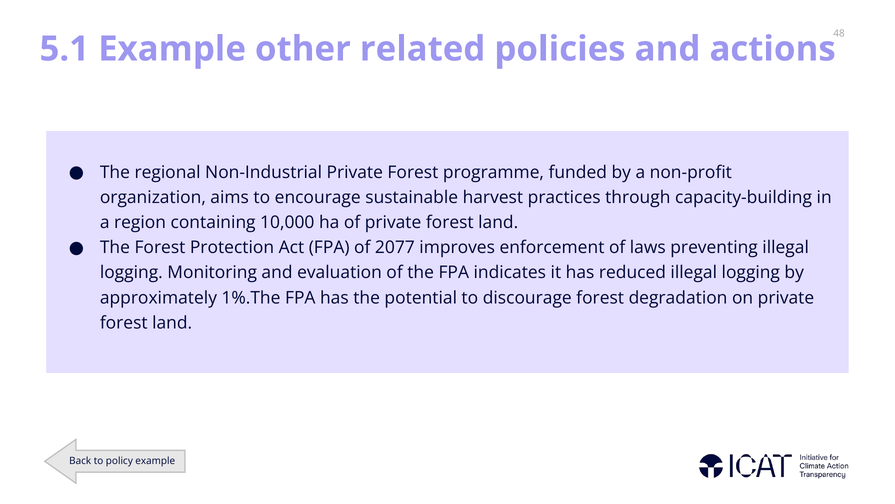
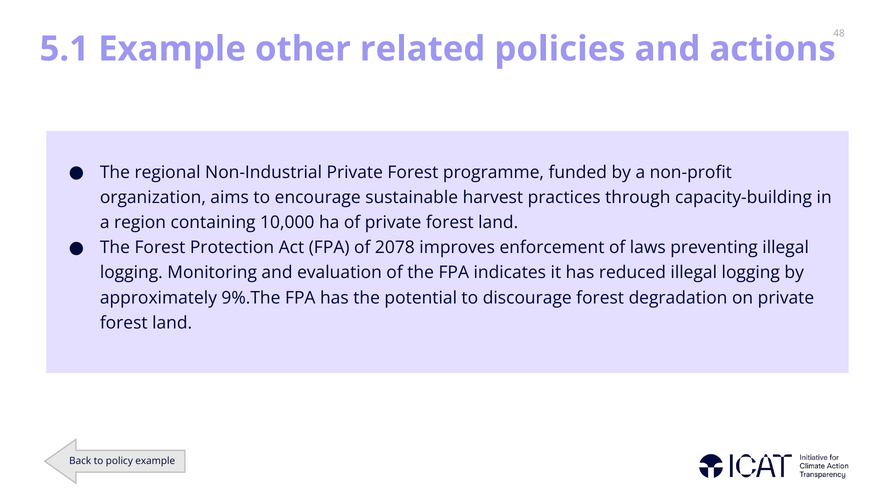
2077: 2077 -> 2078
1%.The: 1%.The -> 9%.The
